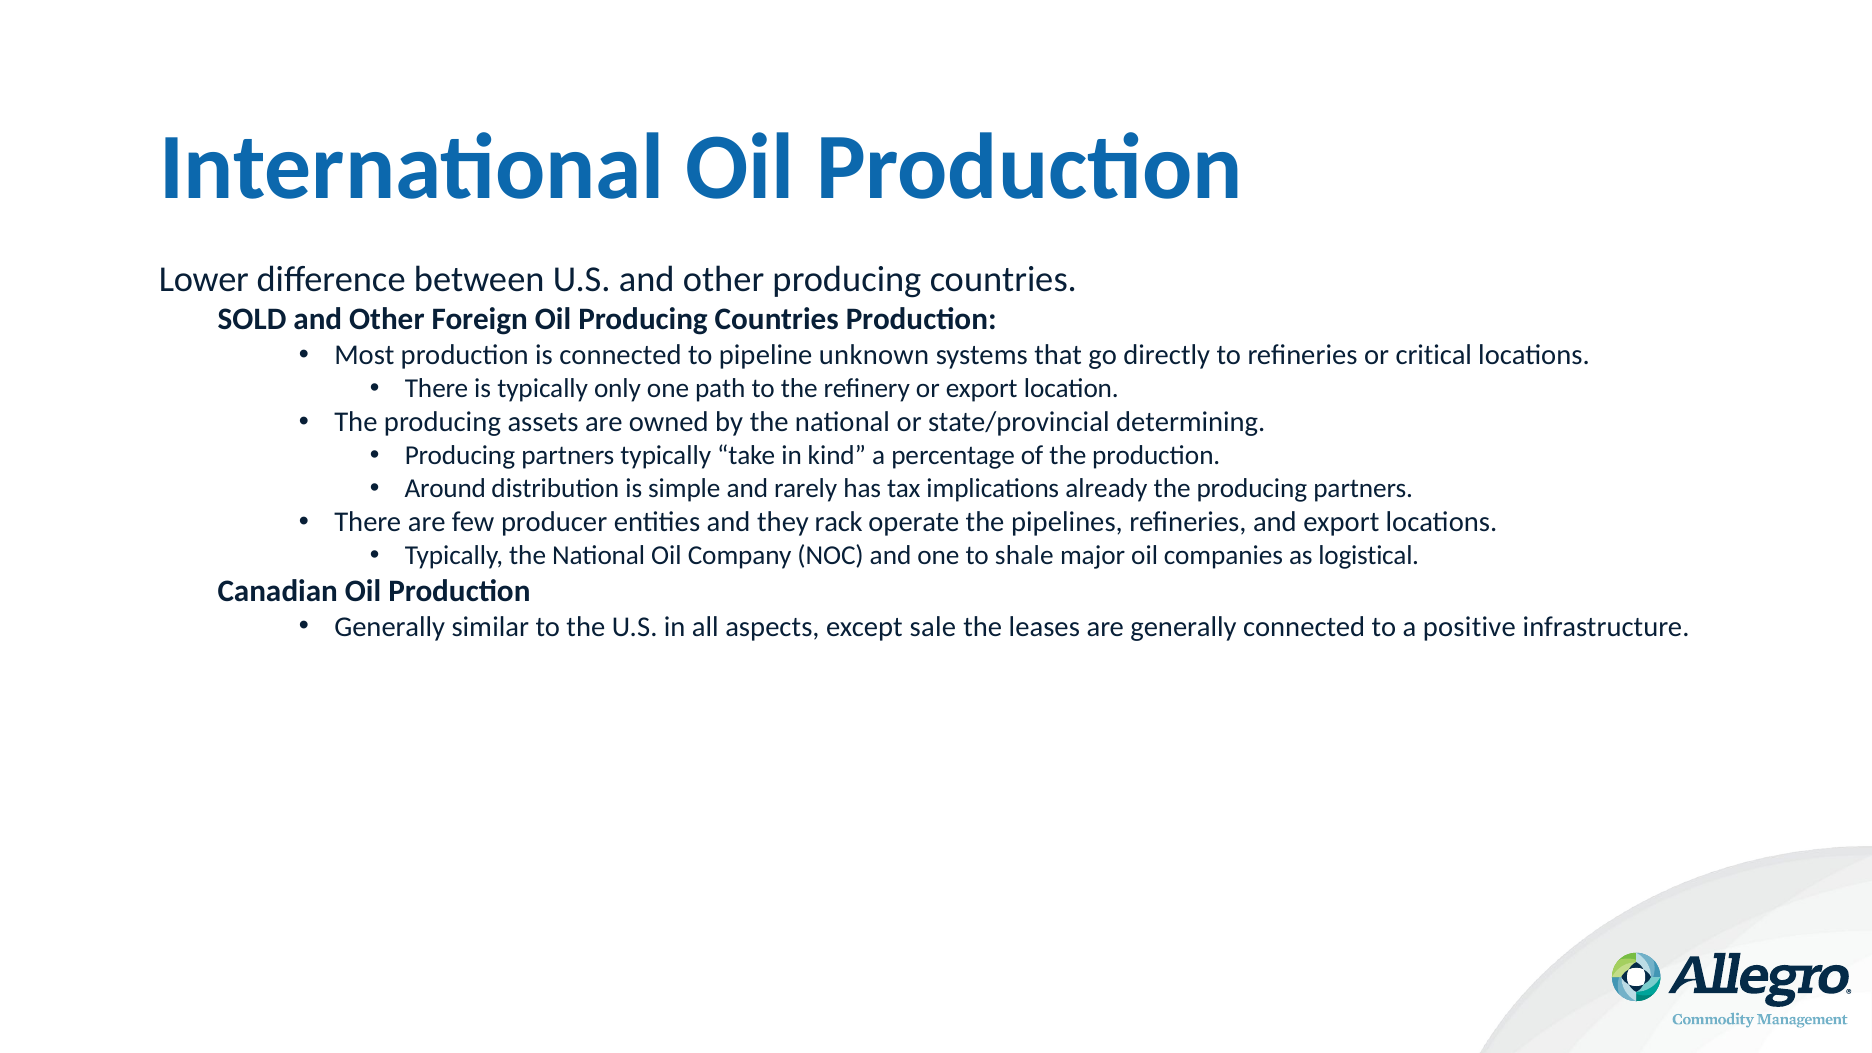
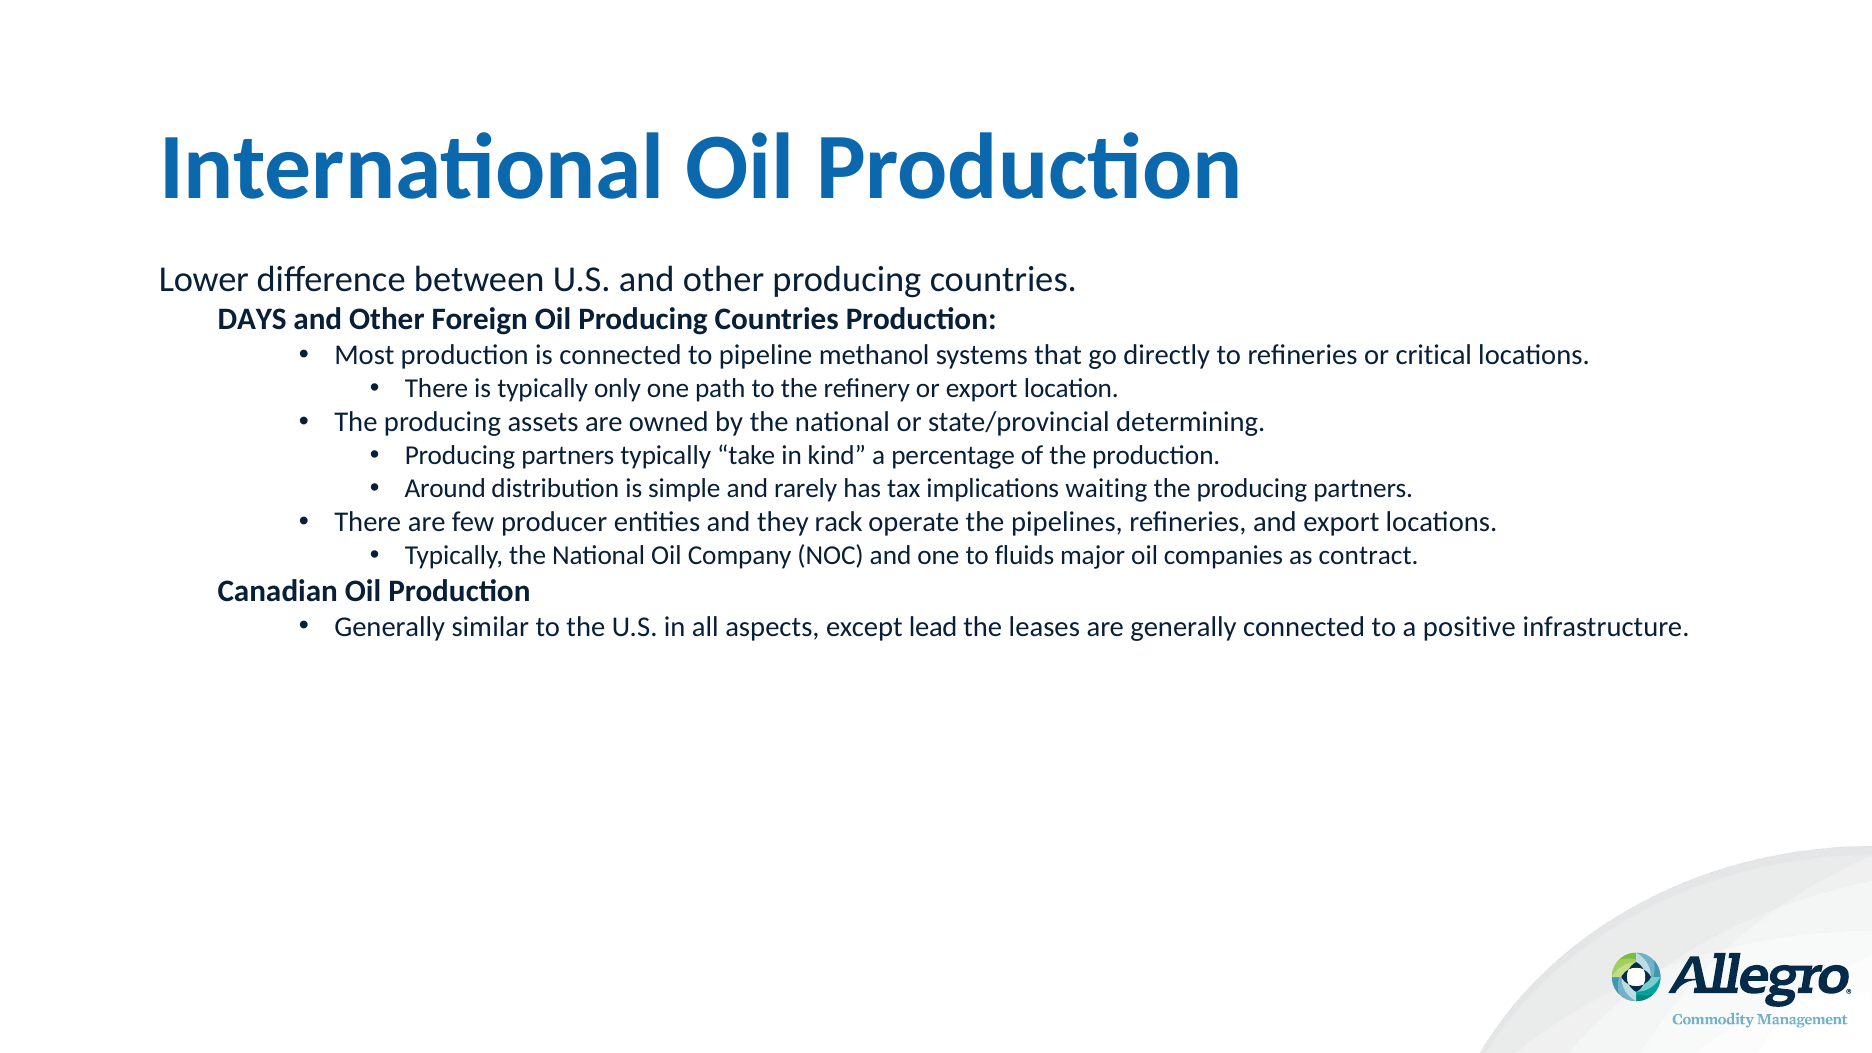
SOLD: SOLD -> DAYS
unknown: unknown -> methanol
already: already -> waiting
shale: shale -> fluids
logistical: logistical -> contract
sale: sale -> lead
